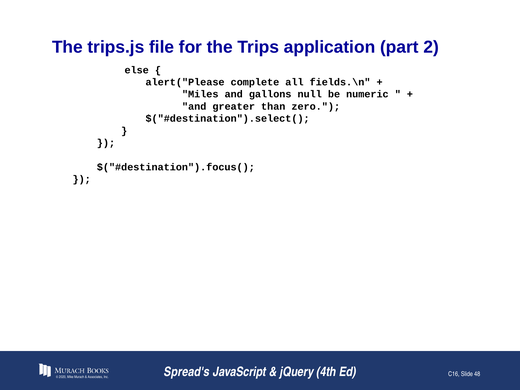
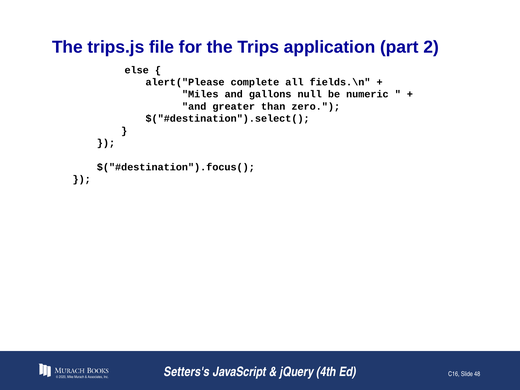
Spread's: Spread's -> Setters's
